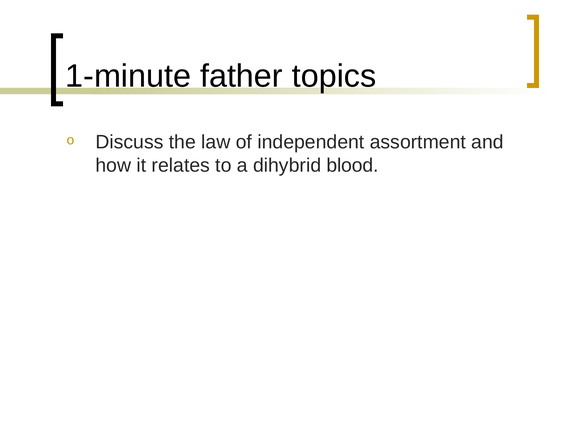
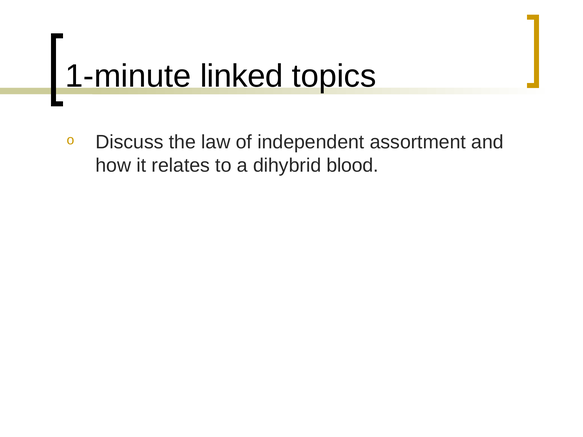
father: father -> linked
